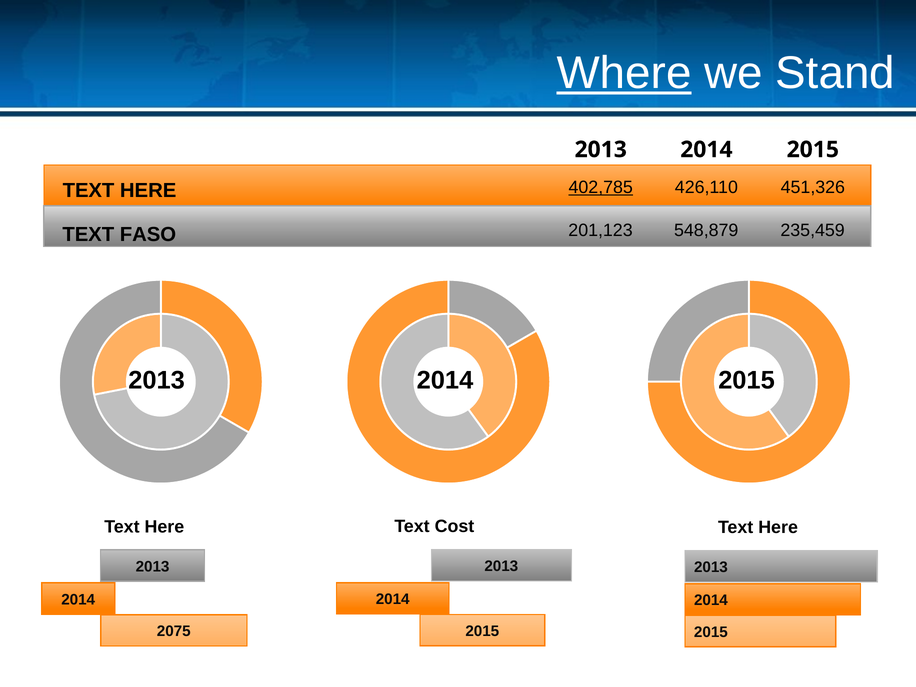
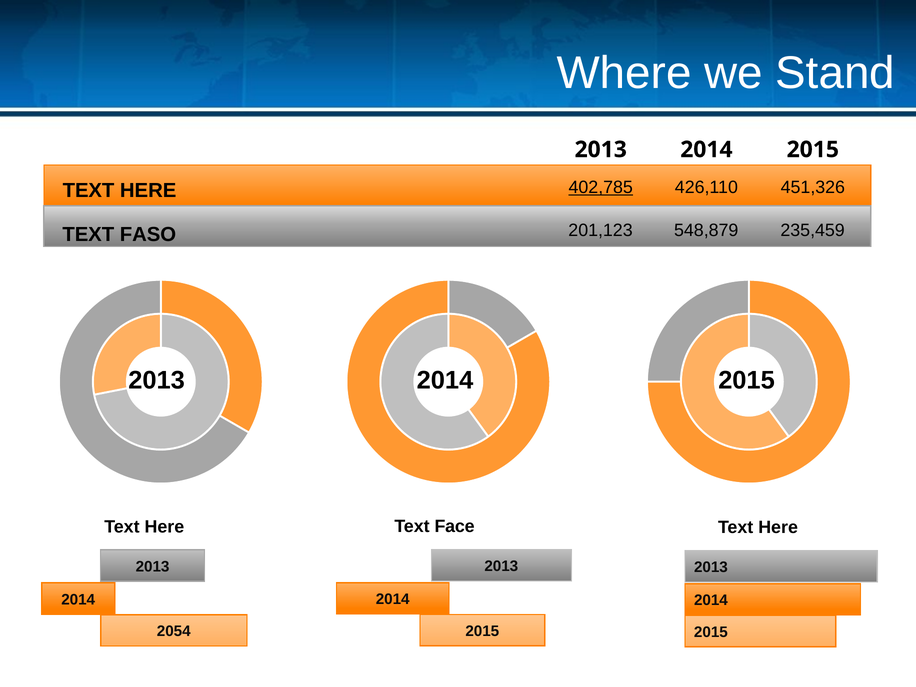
Where underline: present -> none
Cost: Cost -> Face
2075: 2075 -> 2054
